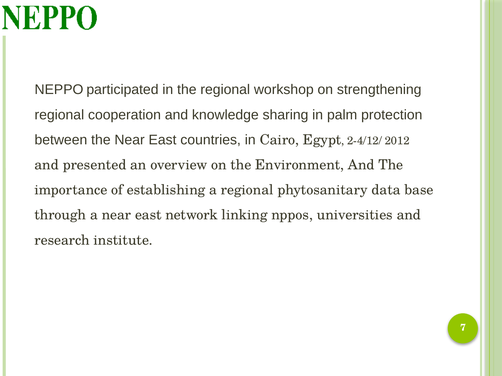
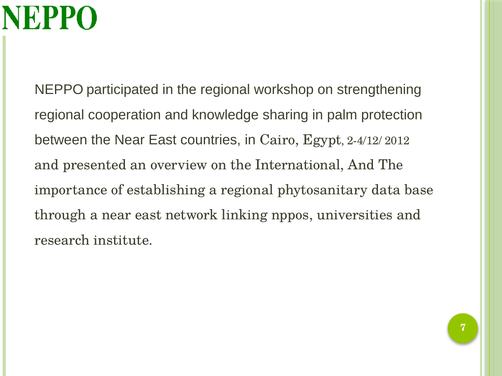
Environment: Environment -> International
